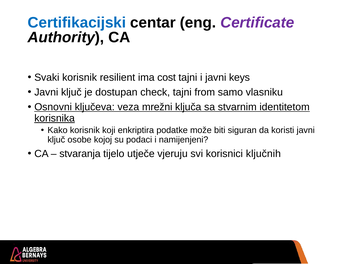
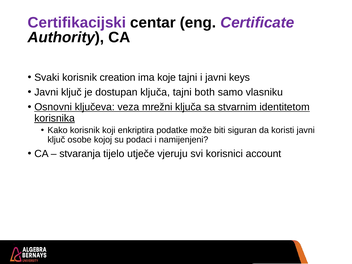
Certifikacijski colour: blue -> purple
resilient: resilient -> creation
cost: cost -> koje
dostupan check: check -> ključa
from: from -> both
ključnih: ključnih -> account
